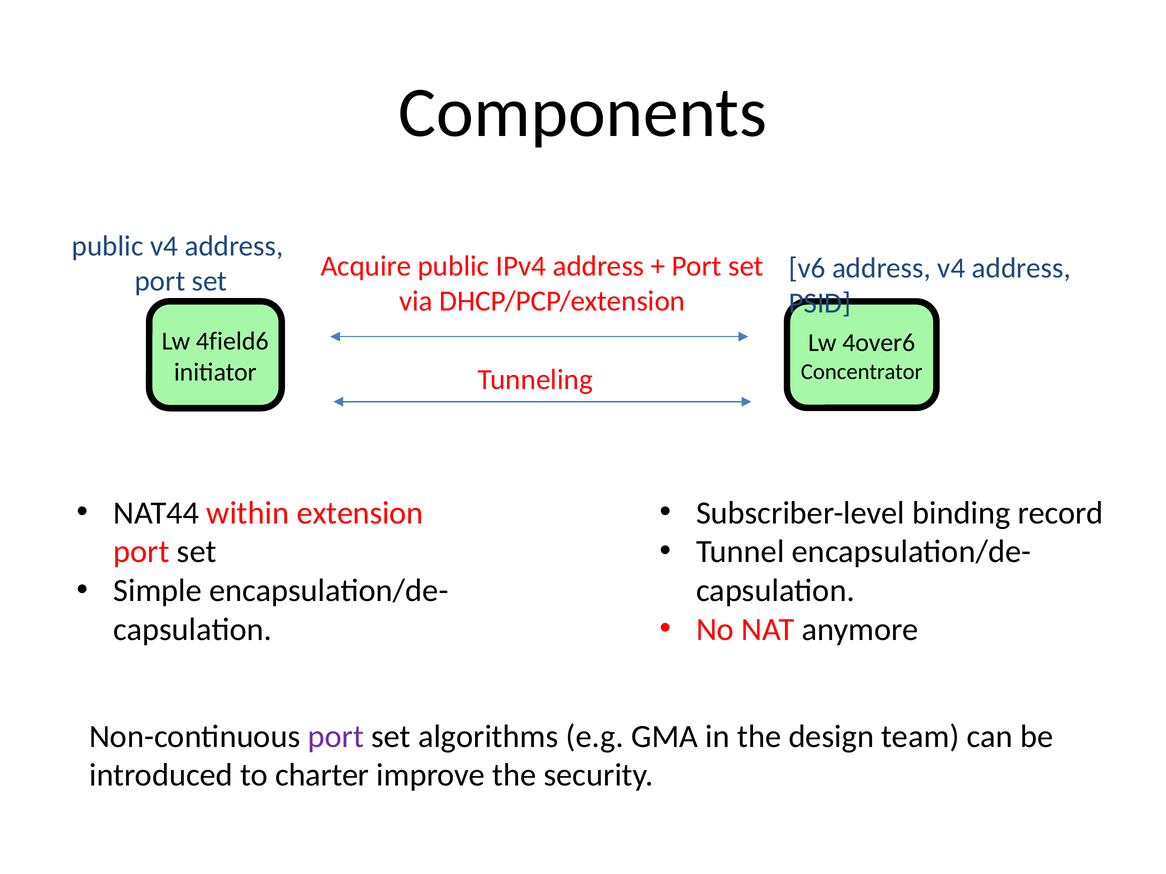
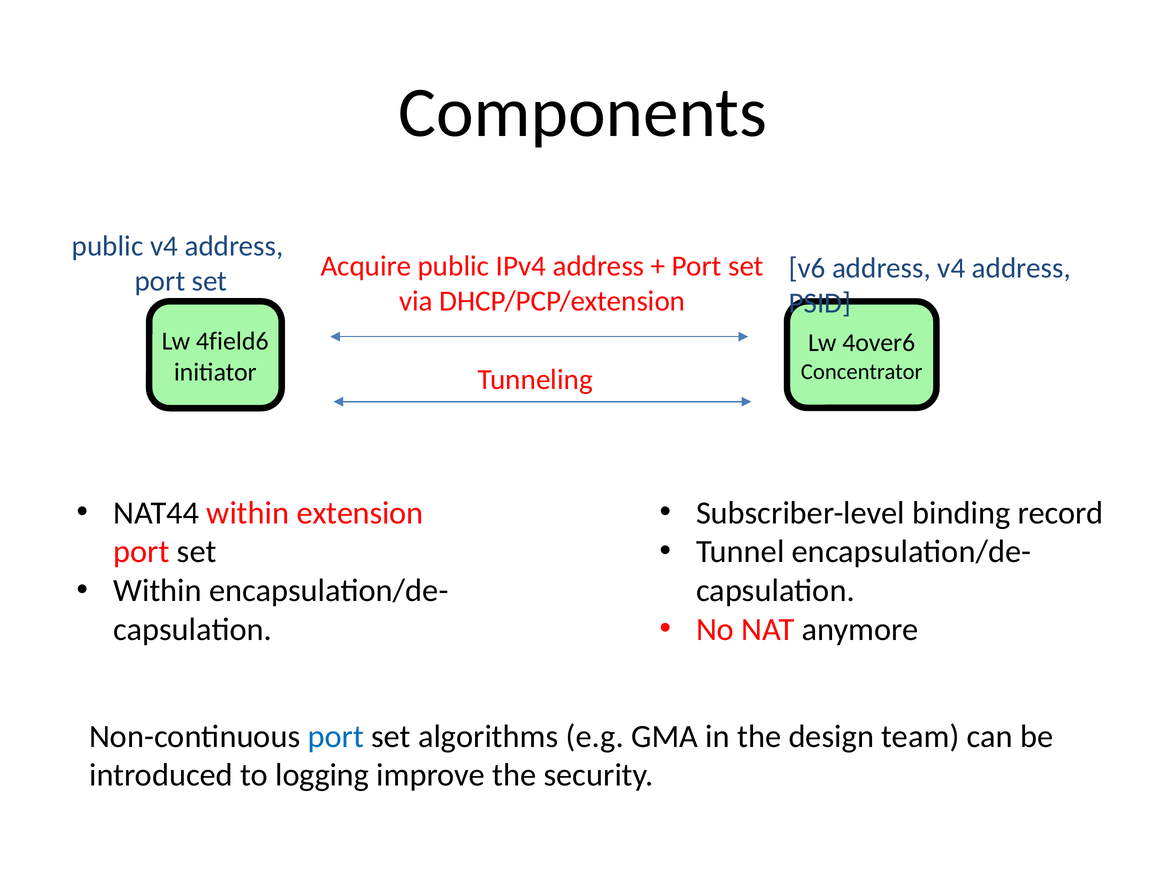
Simple at (158, 591): Simple -> Within
port at (336, 737) colour: purple -> blue
charter: charter -> logging
